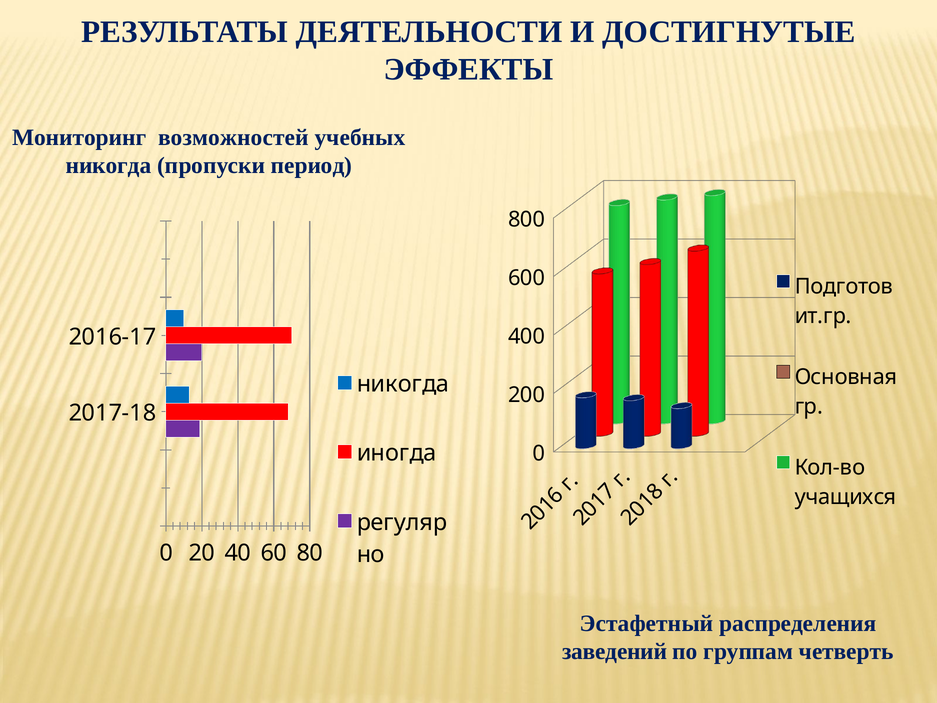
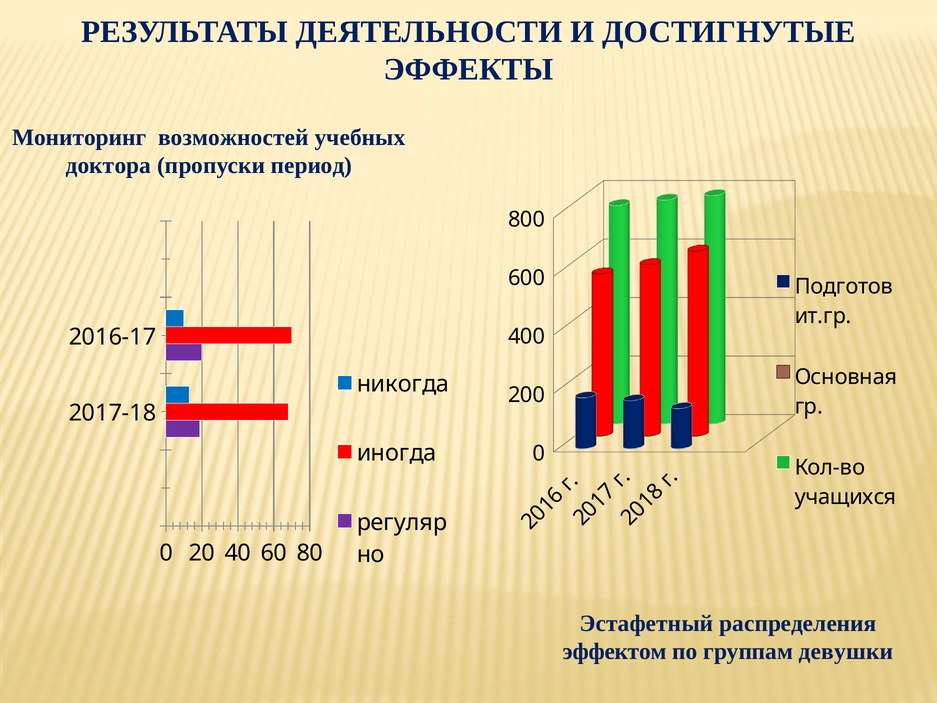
никогда at (109, 166): никогда -> доктора
заведений: заведений -> эффектом
четверть: четверть -> девушки
